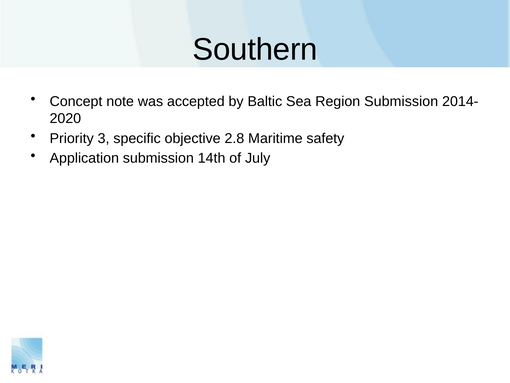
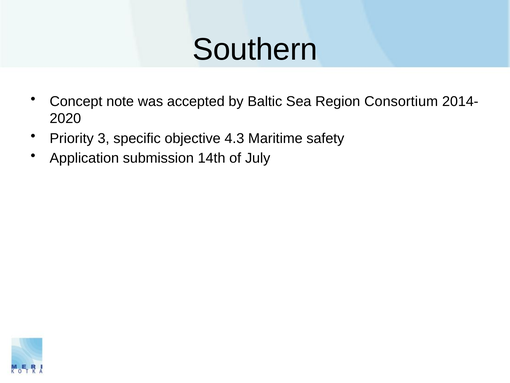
Region Submission: Submission -> Consortium
2.8: 2.8 -> 4.3
